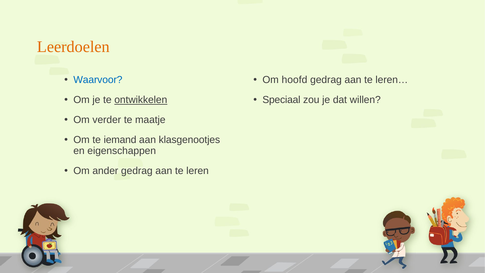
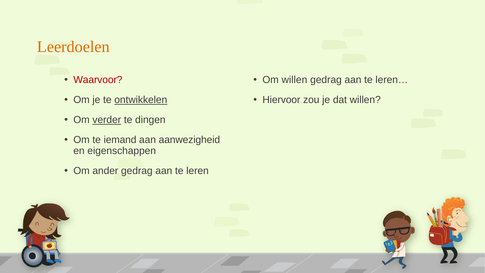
Waarvoor colour: blue -> red
Om hoofd: hoofd -> willen
Speciaal: Speciaal -> Hiervoor
verder underline: none -> present
maatje: maatje -> dingen
klasgenootjes: klasgenootjes -> aanwezigheid
